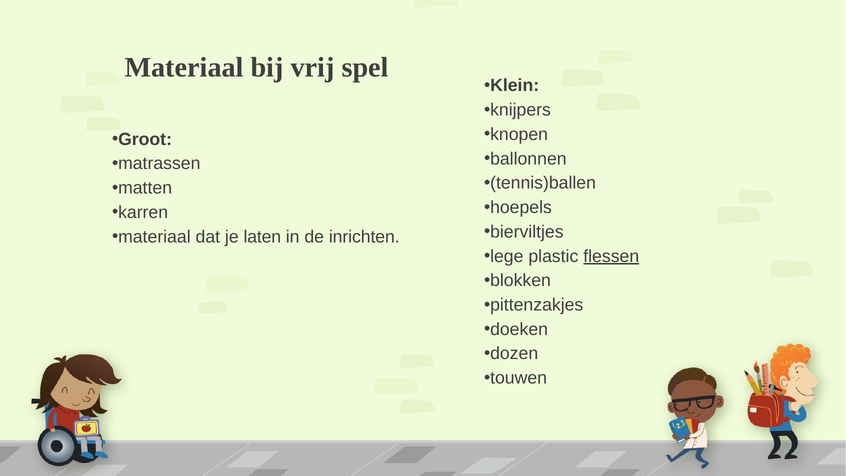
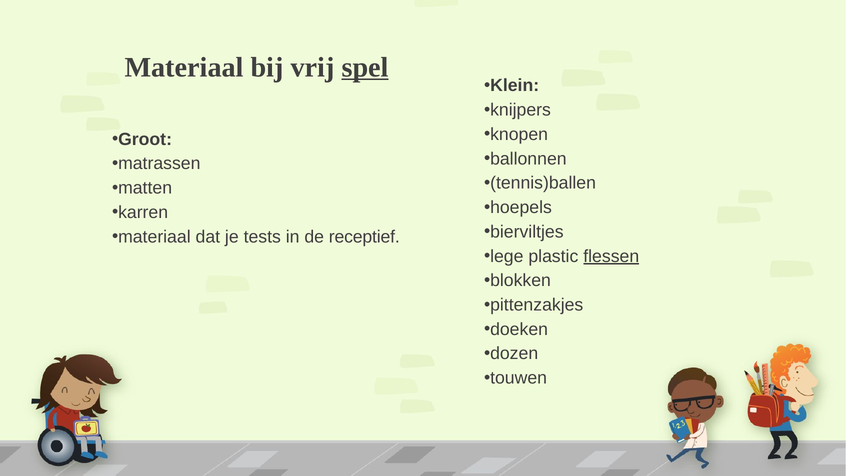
spel underline: none -> present
laten: laten -> tests
inrichten: inrichten -> receptief
